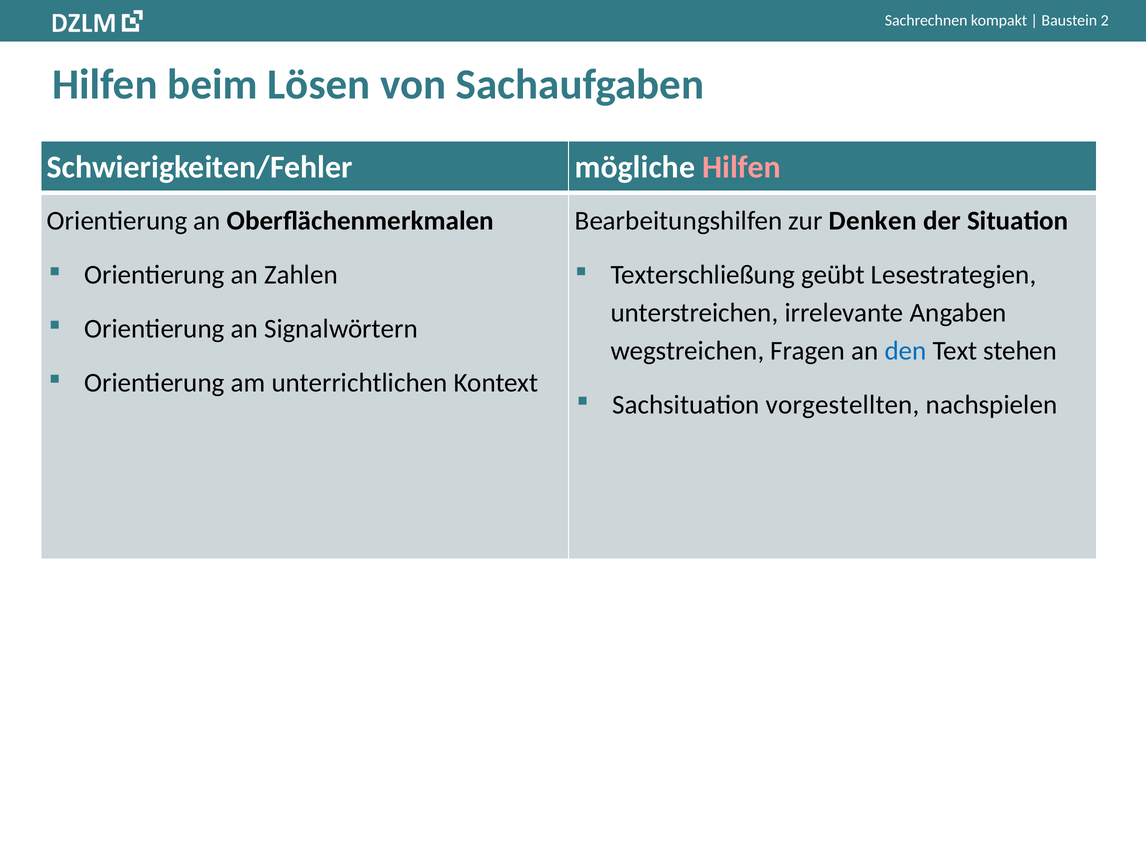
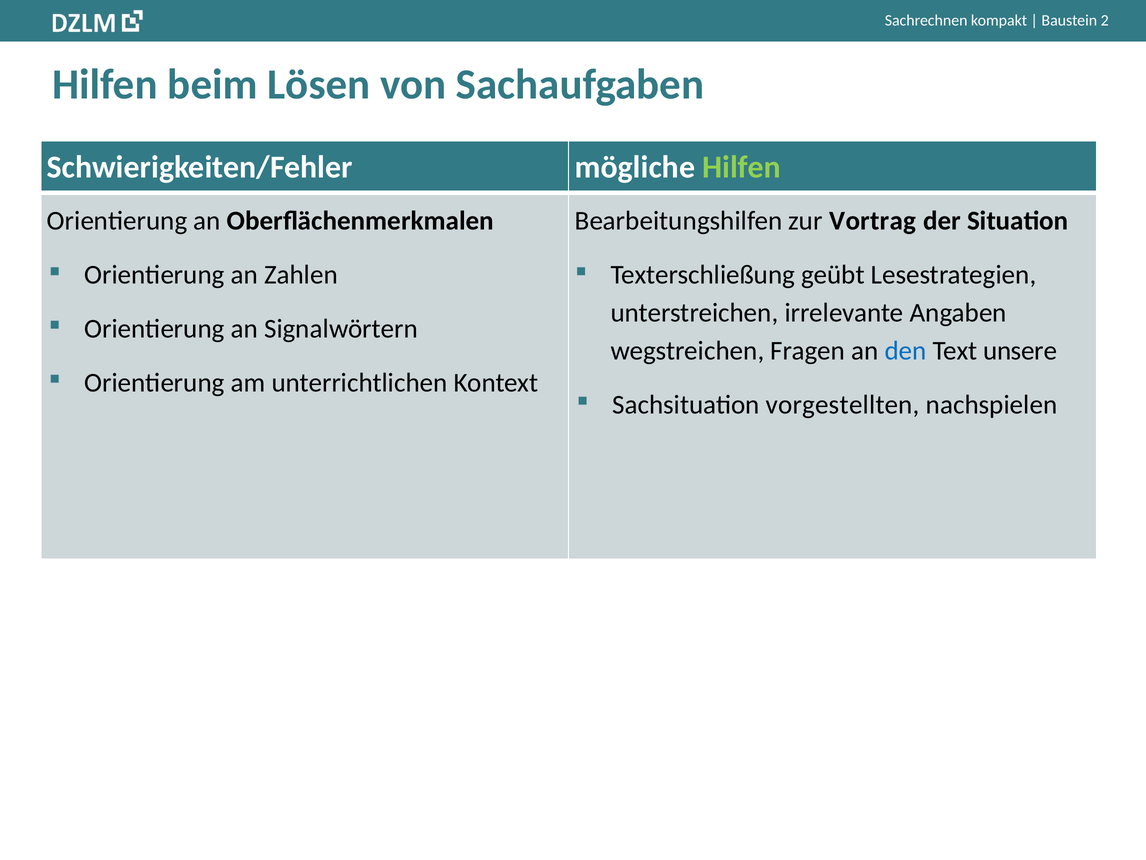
Hilfen at (742, 167) colour: pink -> light green
Denken: Denken -> Vortrag
stehen: stehen -> unsere
